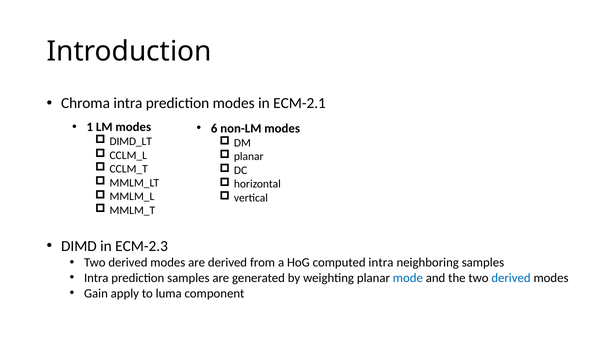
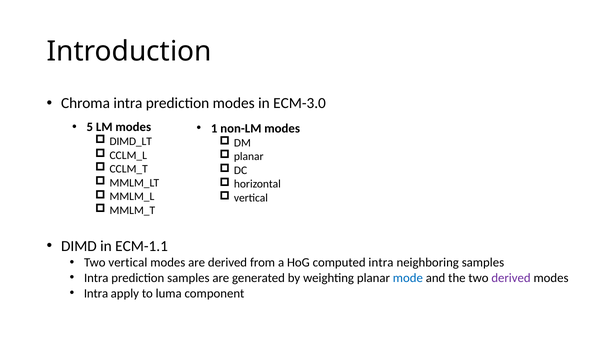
ECM-2.1: ECM-2.1 -> ECM-3.0
1: 1 -> 5
6: 6 -> 1
ECM-2.3: ECM-2.3 -> ECM-1.1
derived at (128, 263): derived -> vertical
derived at (511, 278) colour: blue -> purple
Gain at (96, 293): Gain -> Intra
